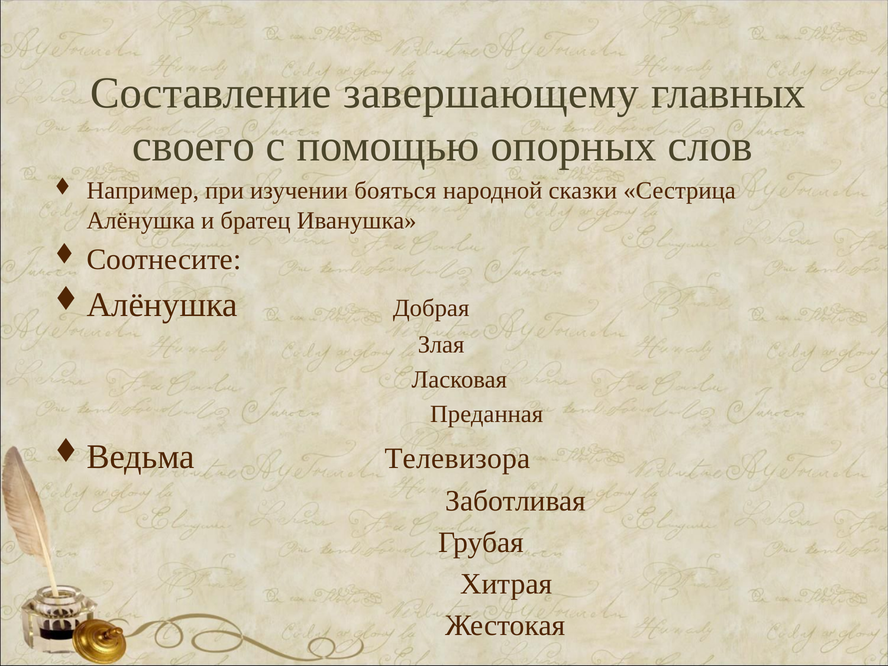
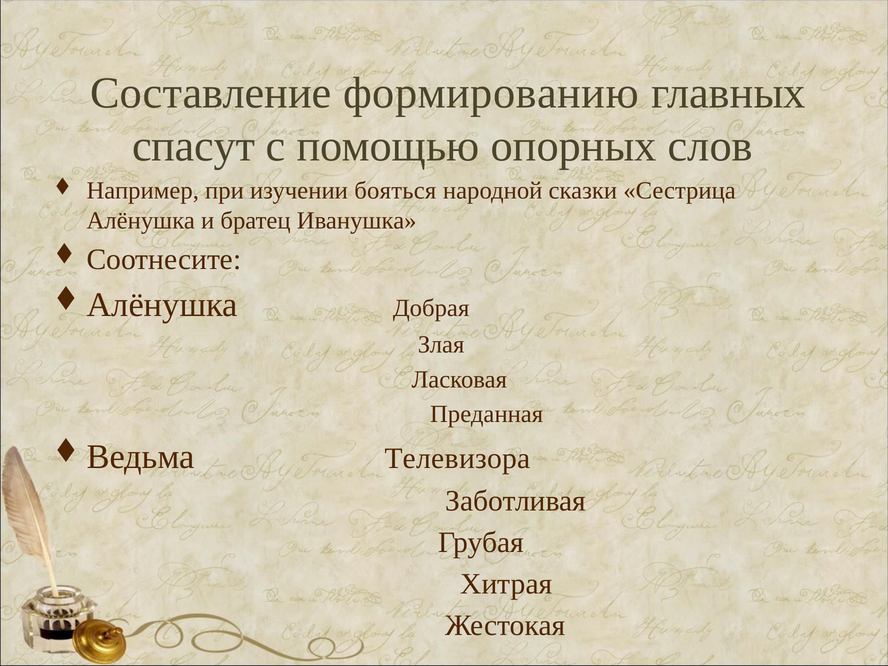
завершающему: завершающему -> формированию
своего: своего -> спасут
